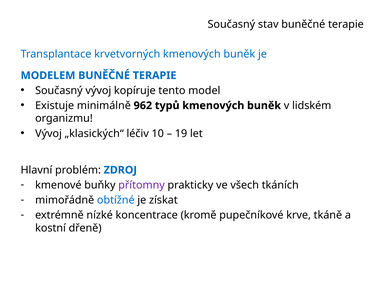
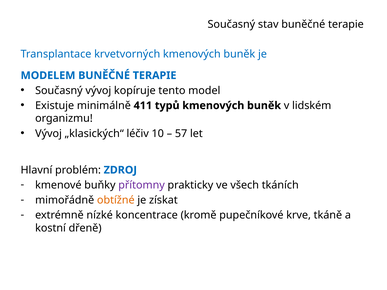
962: 962 -> 411
19: 19 -> 57
obtížné colour: blue -> orange
